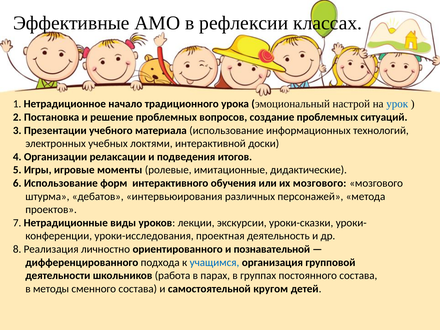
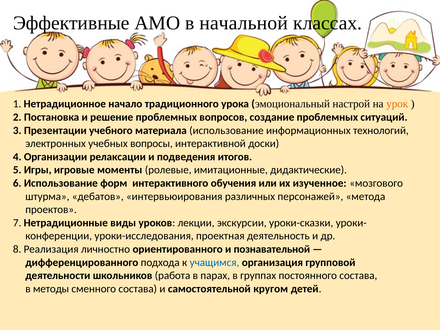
рефлексии: рефлексии -> начальной
урок colour: blue -> orange
локтями: локтями -> вопросы
их мозгового: мозгового -> изученное
